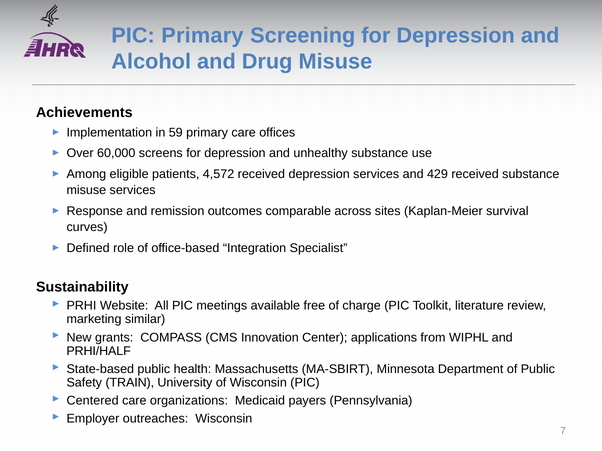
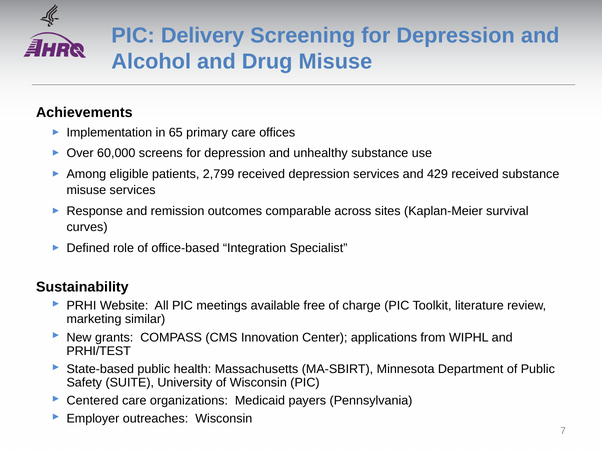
PIC Primary: Primary -> Delivery
59: 59 -> 65
4,572: 4,572 -> 2,799
PRHI/HALF: PRHI/HALF -> PRHI/TEST
TRAIN: TRAIN -> SUITE
